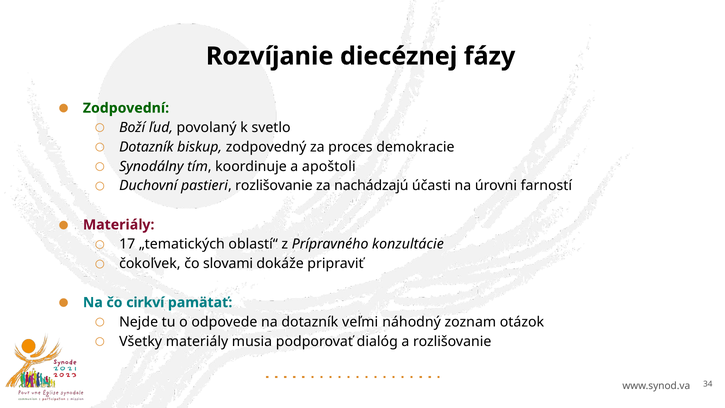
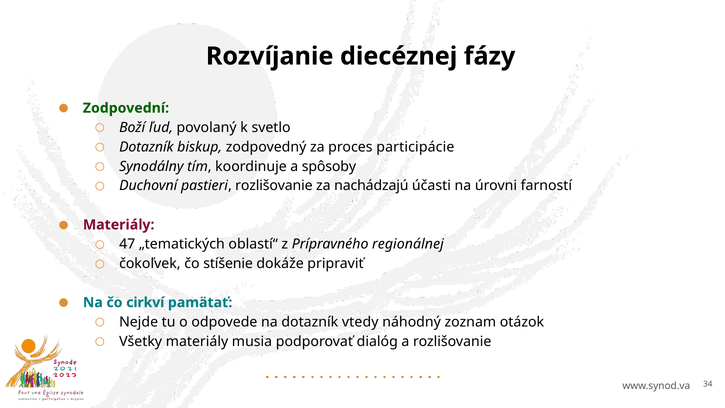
demokracie: demokracie -> participácie
apoštoli: apoštoli -> spôsoby
17: 17 -> 47
konzultácie: konzultácie -> regionálnej
slovami: slovami -> stíšenie
veľmi: veľmi -> vtedy
